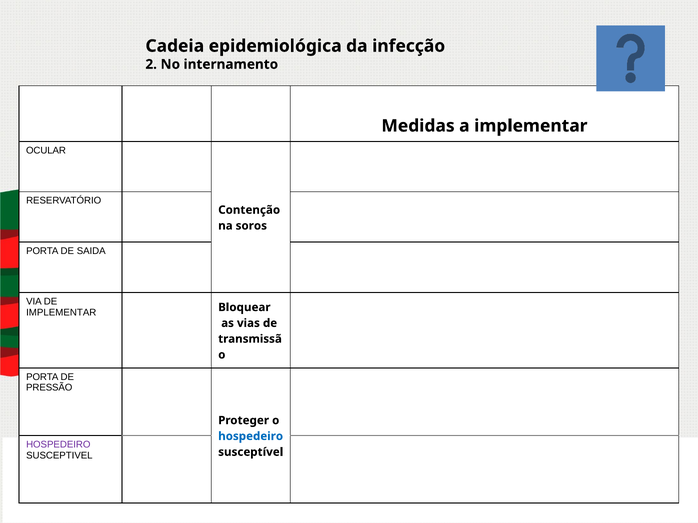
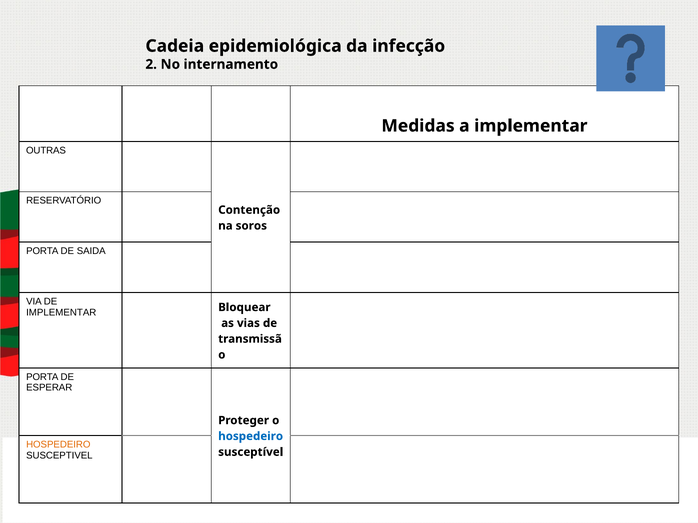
OCULAR: OCULAR -> OUTRAS
PRESSÃO: PRESSÃO -> ESPERAR
HOSPEDEIRO at (58, 445) colour: purple -> orange
